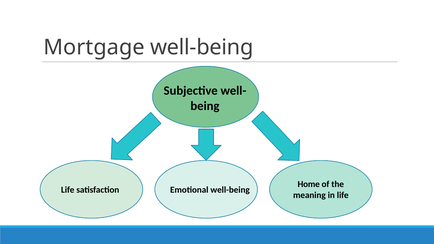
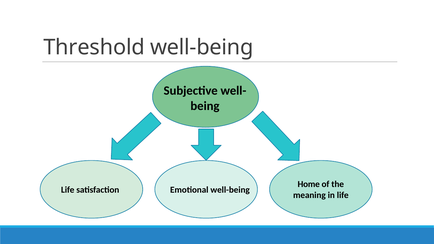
Mortgage: Mortgage -> Threshold
